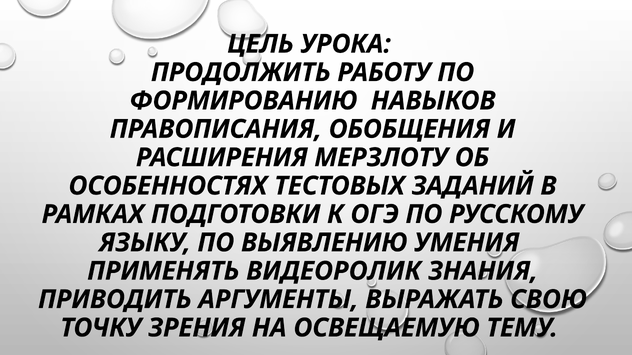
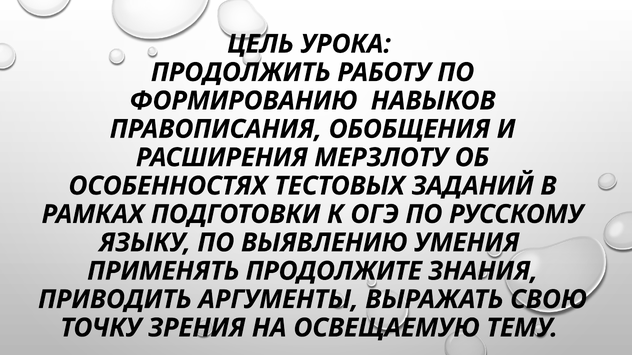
ВИДЕОРОЛИК: ВИДЕОРОЛИК -> ПРОДОЛЖИТЕ
